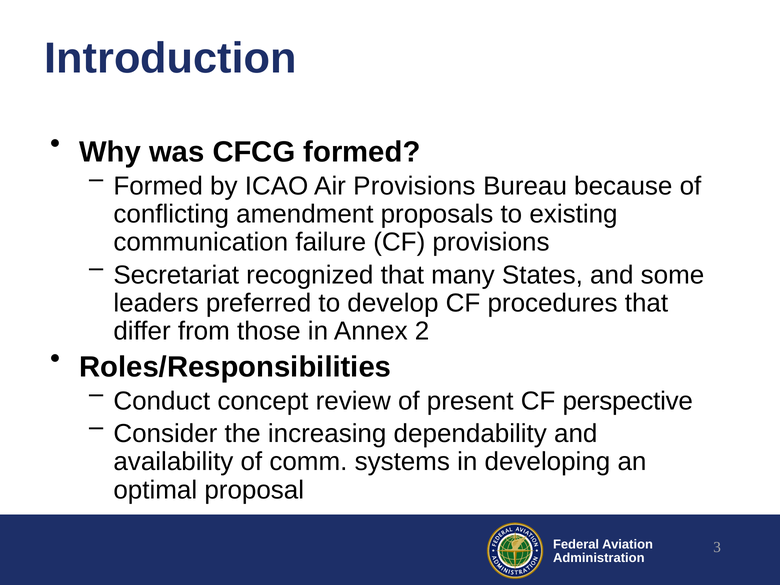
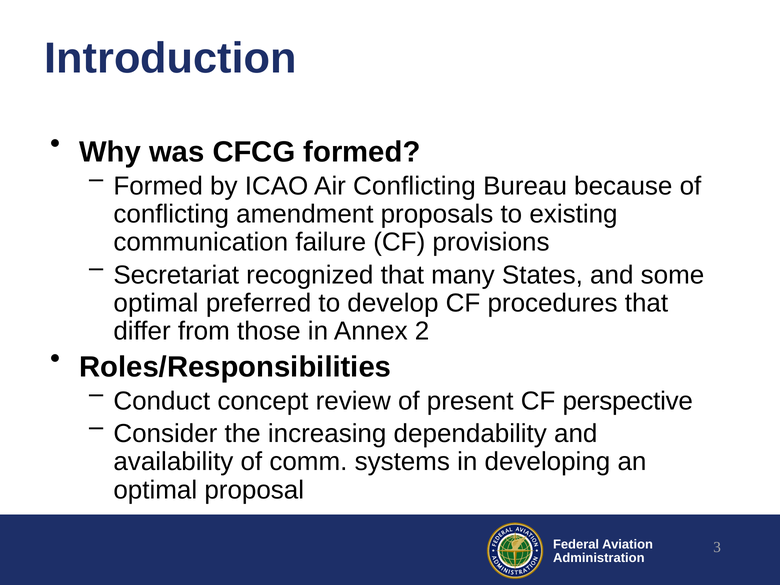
Air Provisions: Provisions -> Conflicting
leaders at (156, 303): leaders -> optimal
